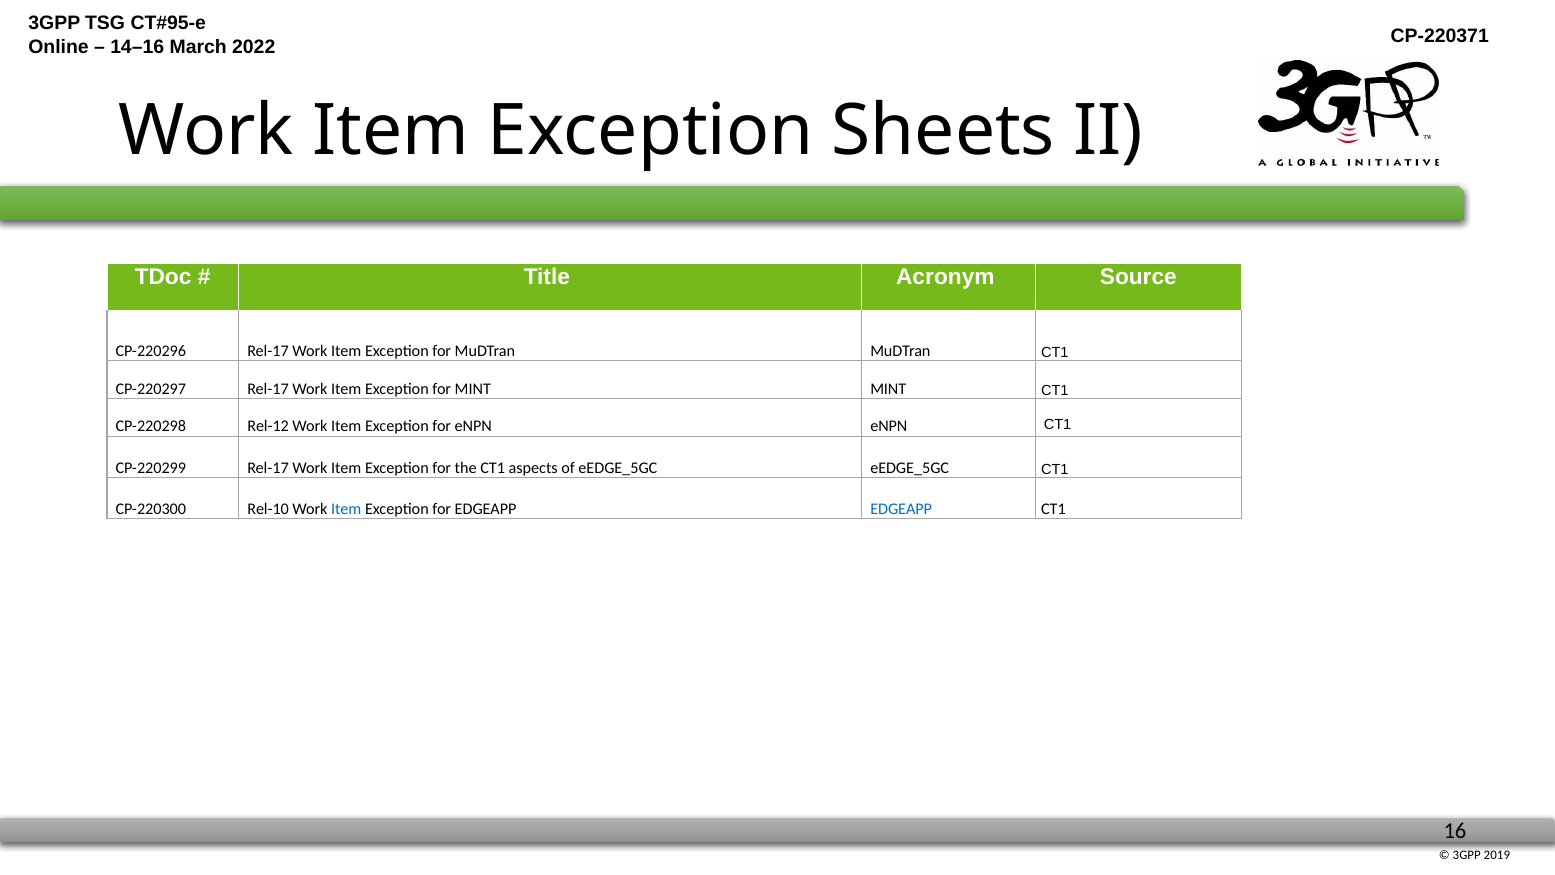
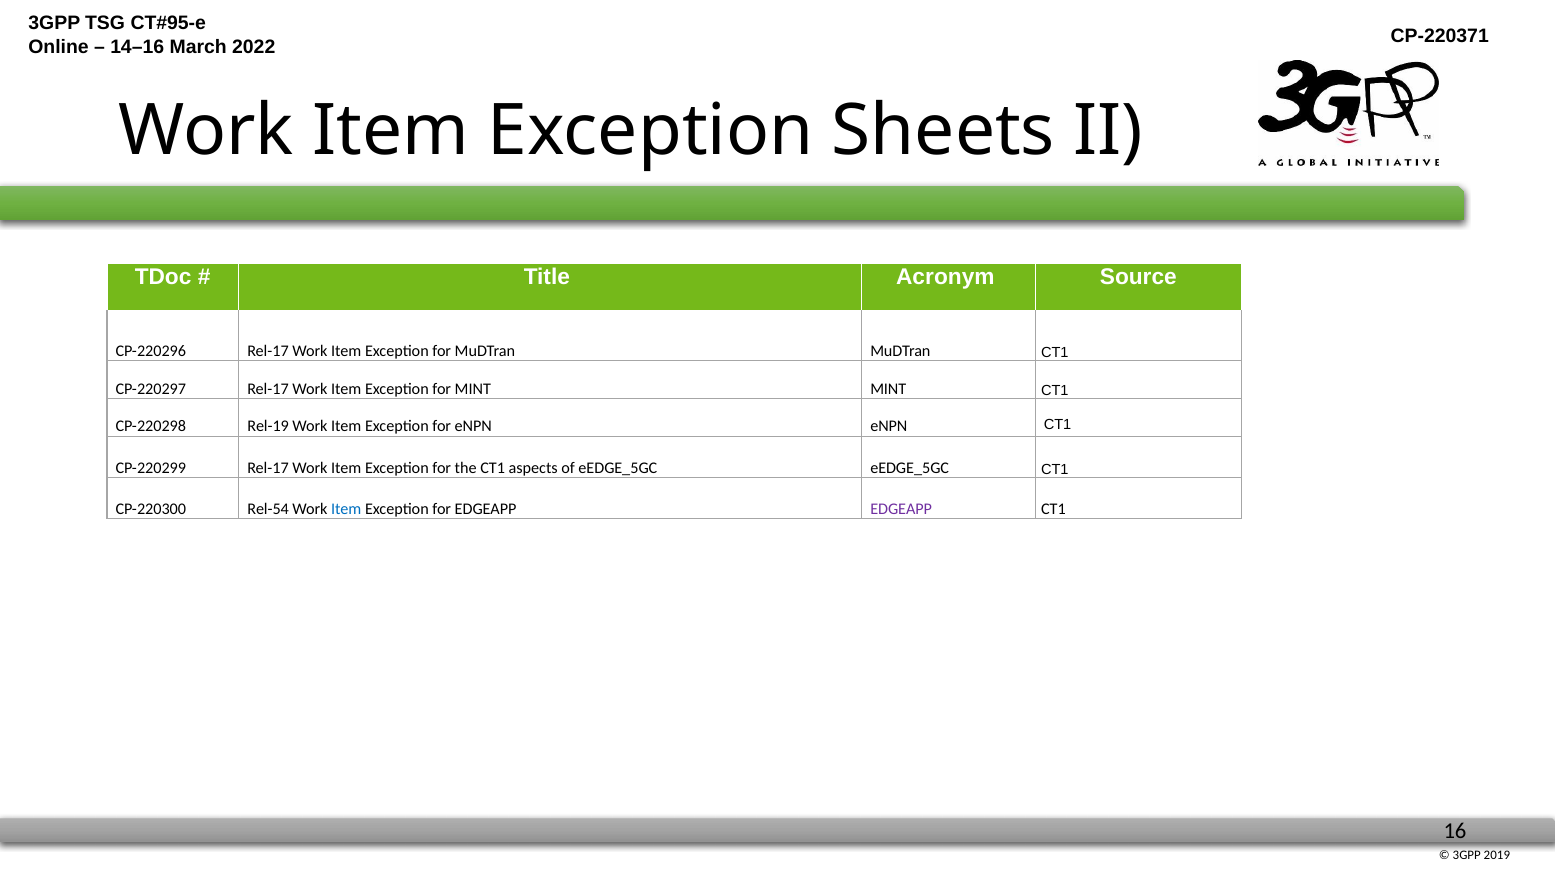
Rel-12: Rel-12 -> Rel-19
Rel-10: Rel-10 -> Rel-54
EDGEAPP at (901, 509) colour: blue -> purple
